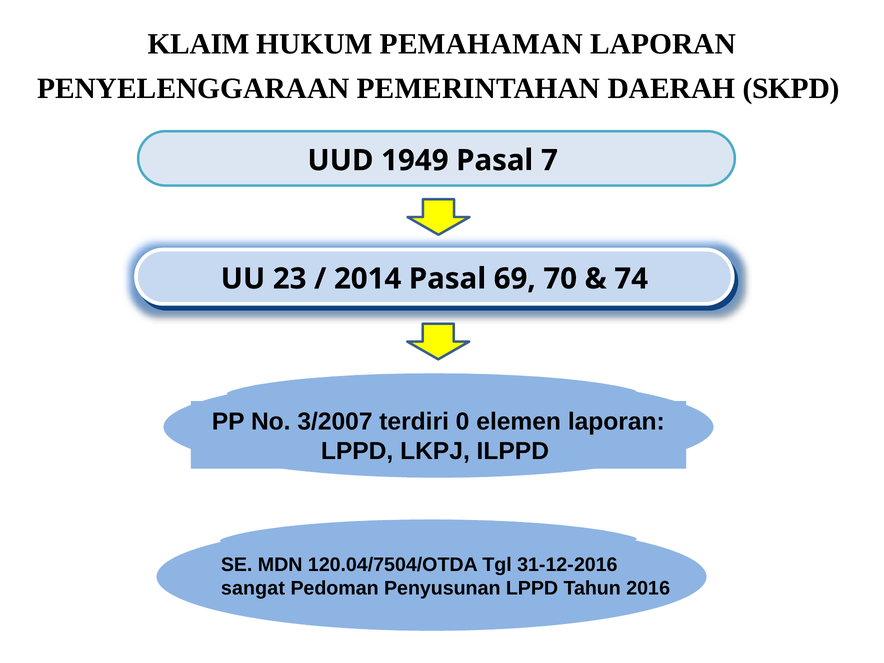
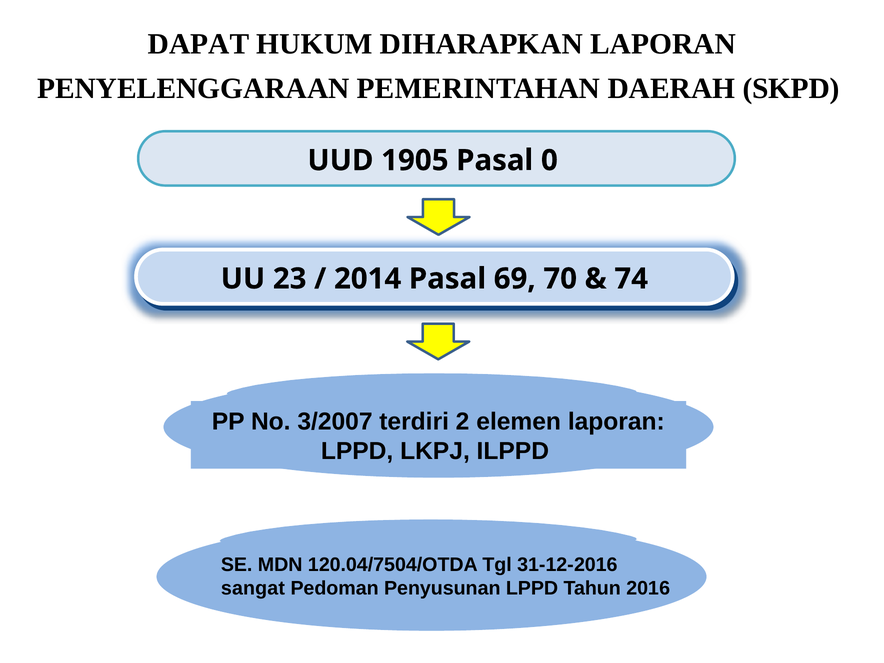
KLAIM: KLAIM -> DAPAT
PEMAHAMAN: PEMAHAMAN -> DIHARAPKAN
1949: 1949 -> 1905
7: 7 -> 0
0: 0 -> 2
